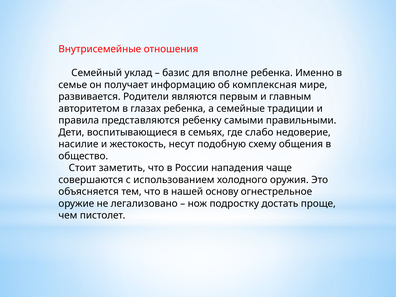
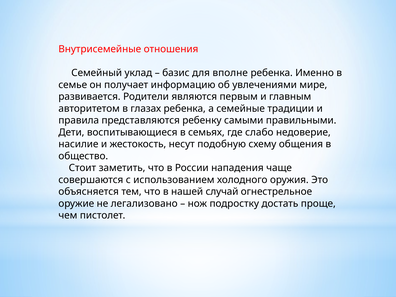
комплексная: комплексная -> увлечениями
основу: основу -> случай
